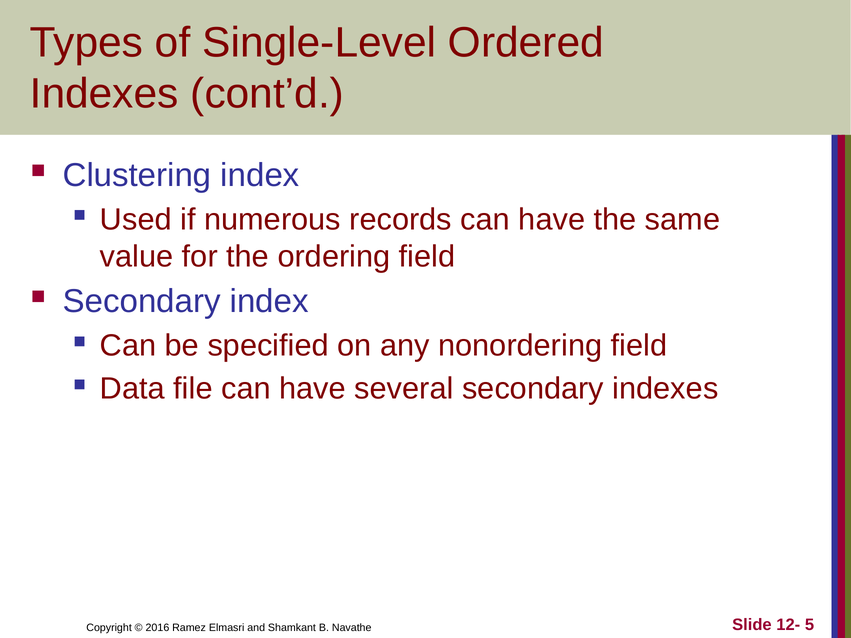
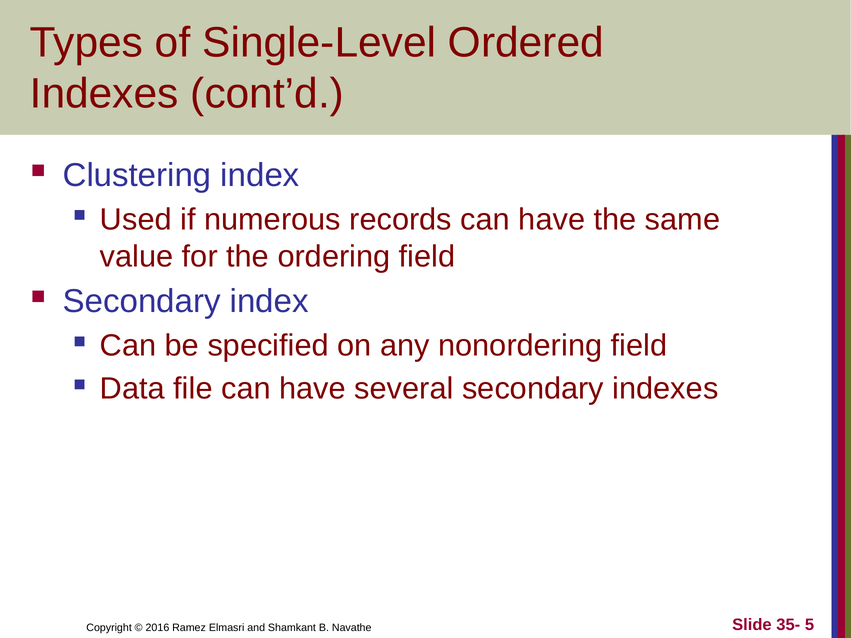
12-: 12- -> 35-
